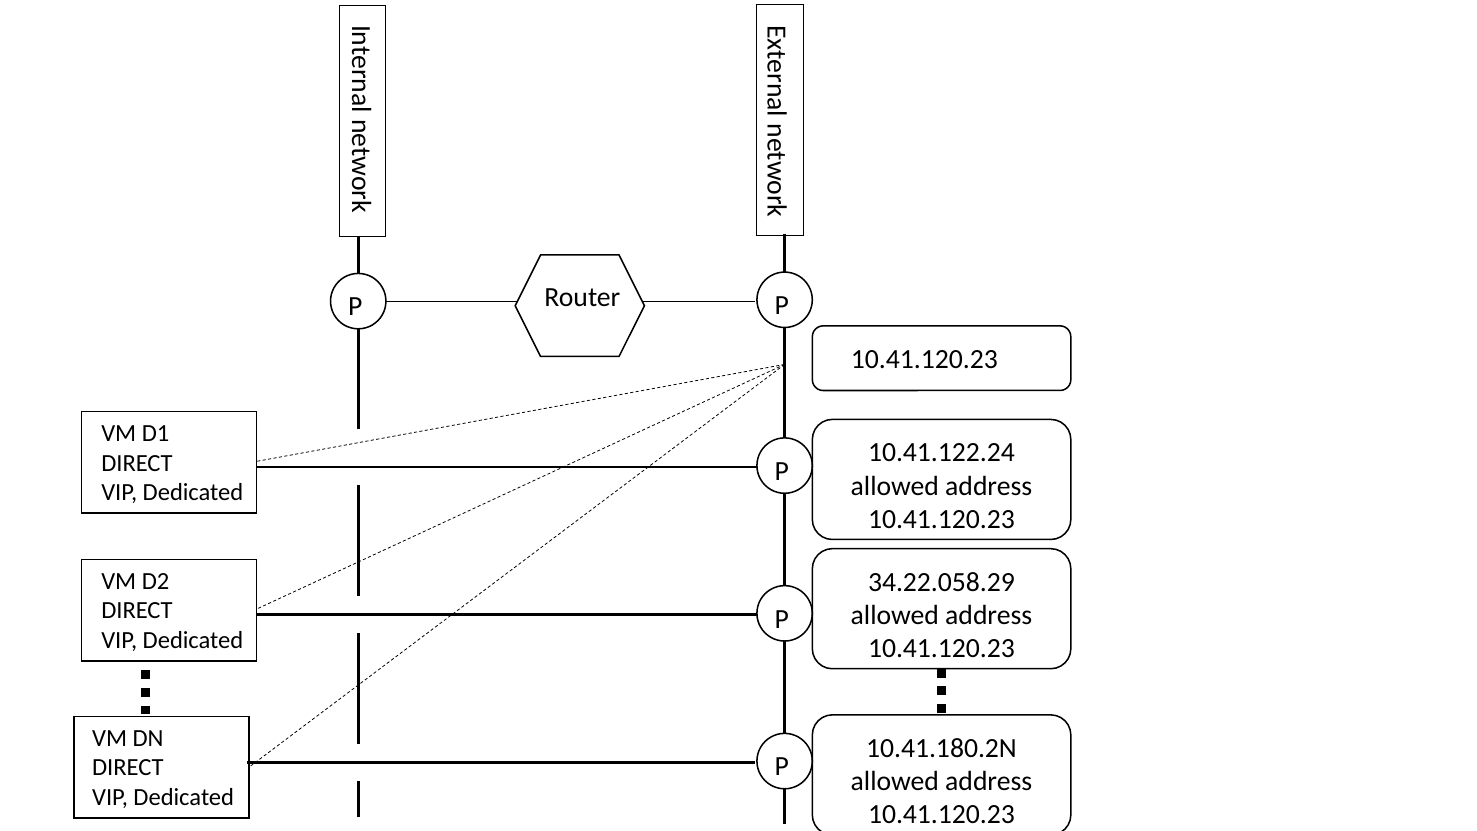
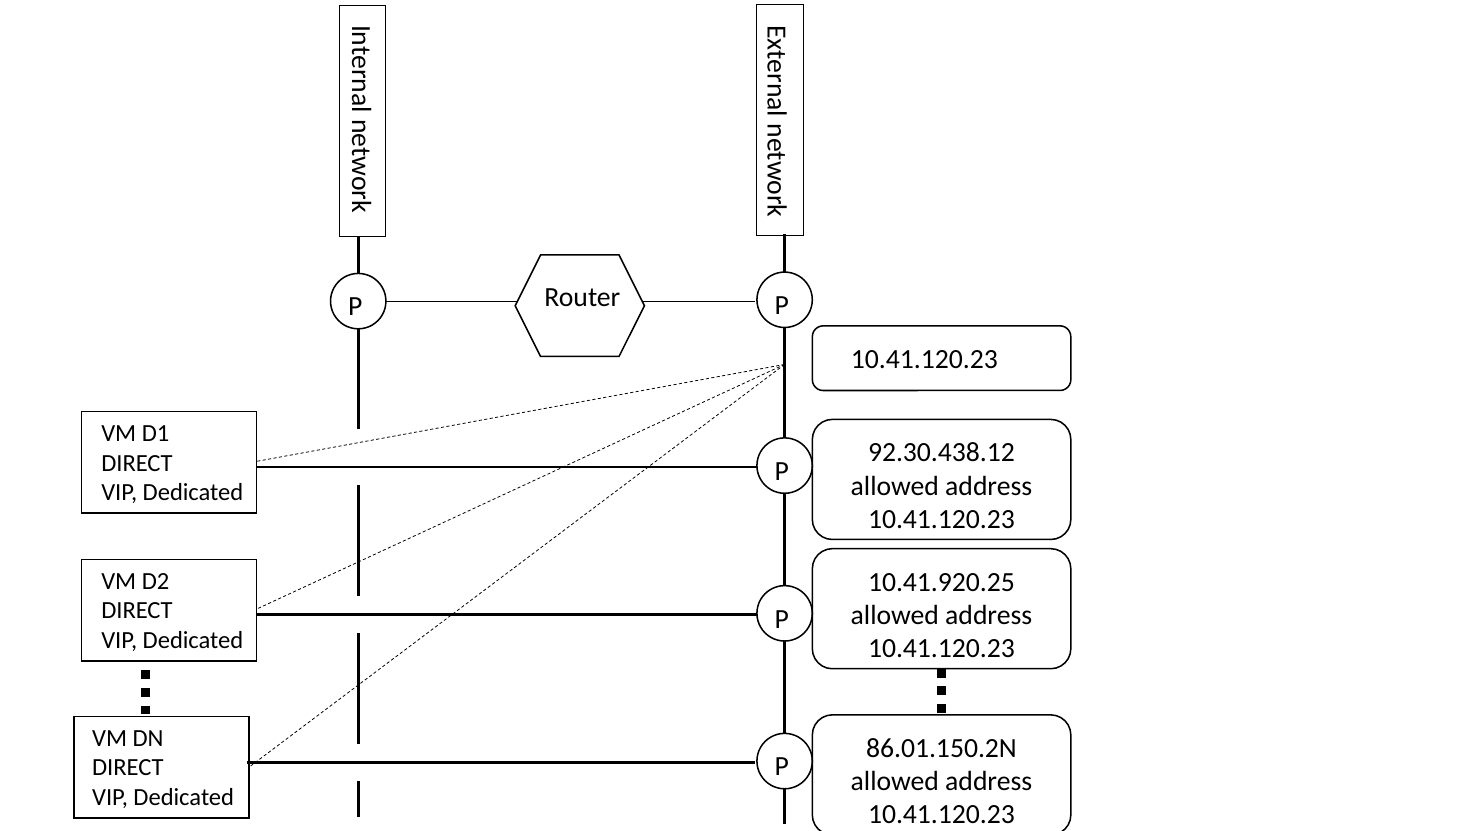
10.41.122.24: 10.41.122.24 -> 92.30.438.12
34.22.058.29: 34.22.058.29 -> 10.41.920.25
10.41.180.2N: 10.41.180.2N -> 86.01.150.2N
